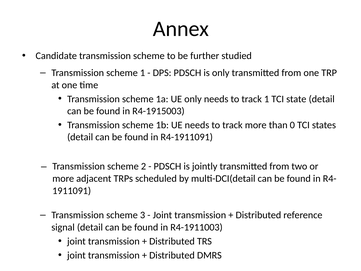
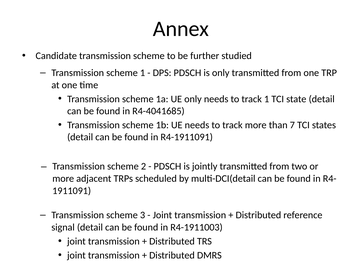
R4-1915003: R4-1915003 -> R4-4041685
0: 0 -> 7
